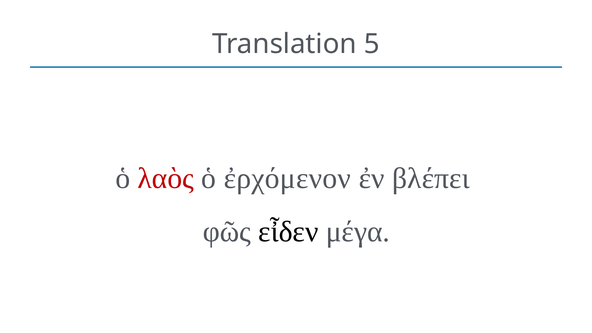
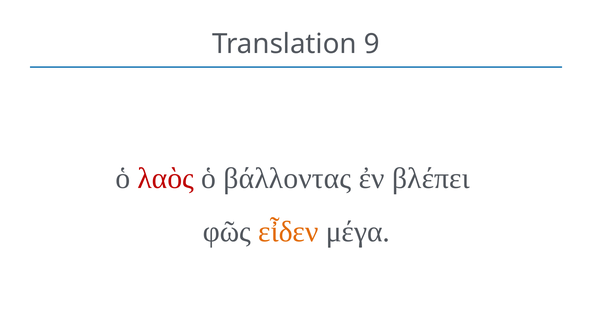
5: 5 -> 9
ἐρχόμενον: ἐρχόμενον -> βάλλοντας
εἶδεν colour: black -> orange
